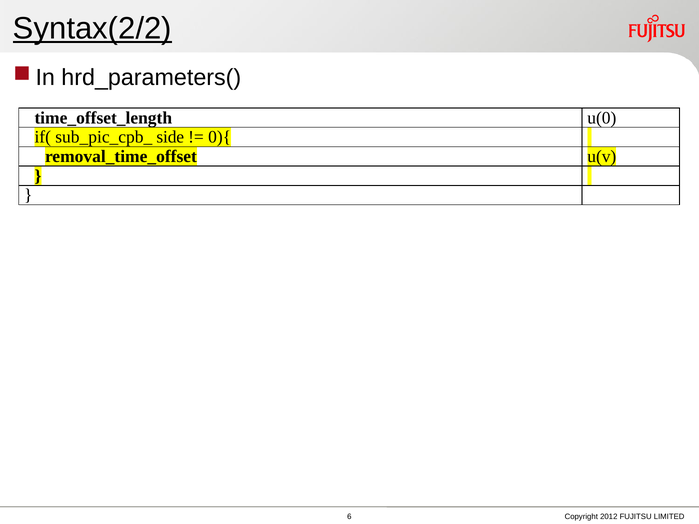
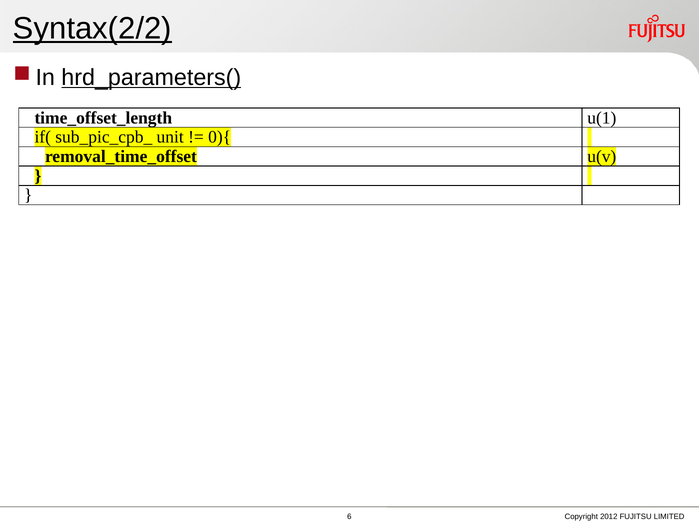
hrd_parameters( underline: none -> present
u(0: u(0 -> u(1
side: side -> unit
